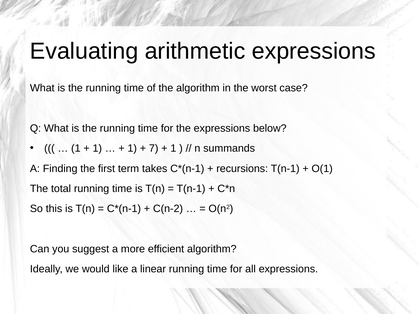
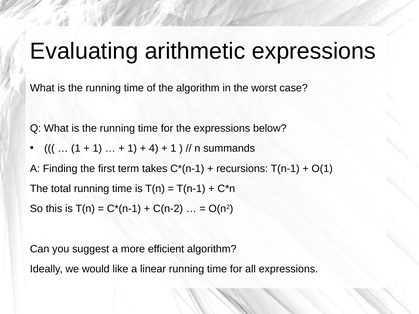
7: 7 -> 4
